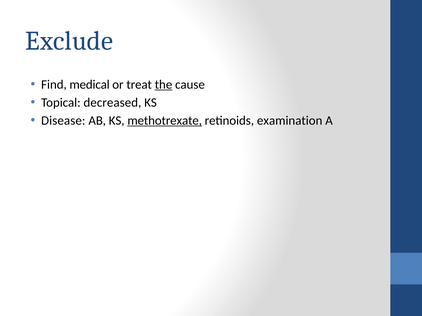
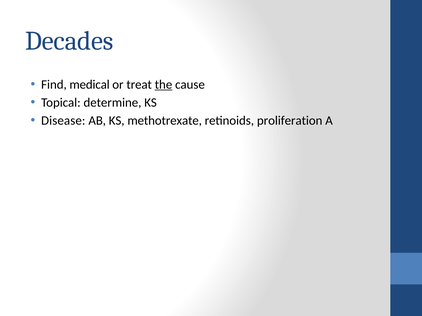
Exclude: Exclude -> Decades
decreased: decreased -> determine
methotrexate underline: present -> none
examination: examination -> proliferation
